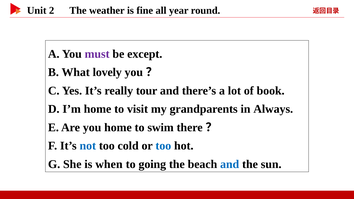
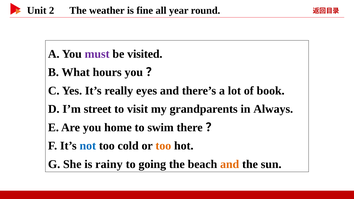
except: except -> visited
lovely: lovely -> hours
tour: tour -> eyes
I’m home: home -> street
too at (163, 146) colour: blue -> orange
when: when -> rainy
and at (230, 164) colour: blue -> orange
